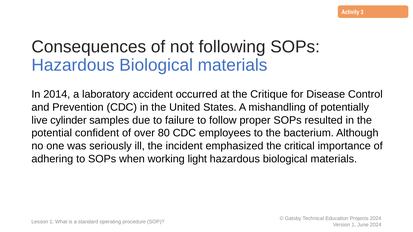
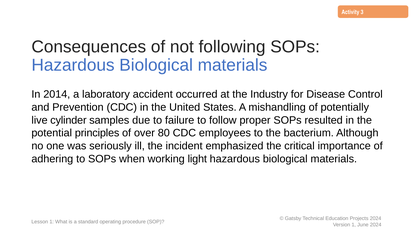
Critique: Critique -> Industry
confident: confident -> principles
